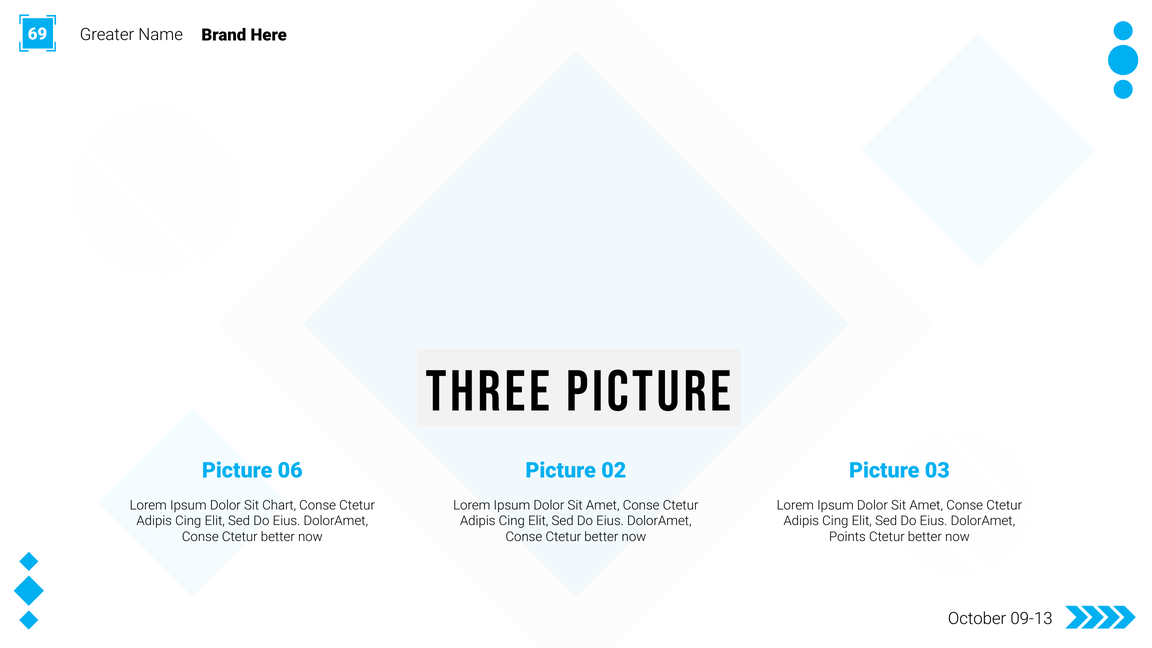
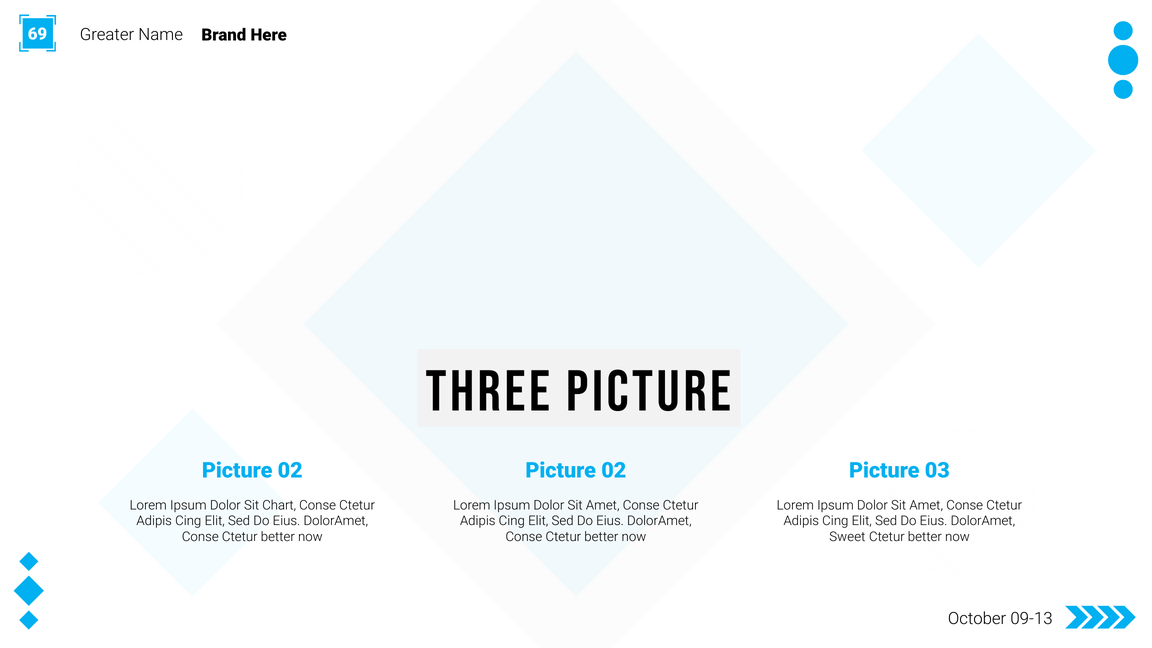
06 at (290, 471): 06 -> 02
Points: Points -> Sweet
